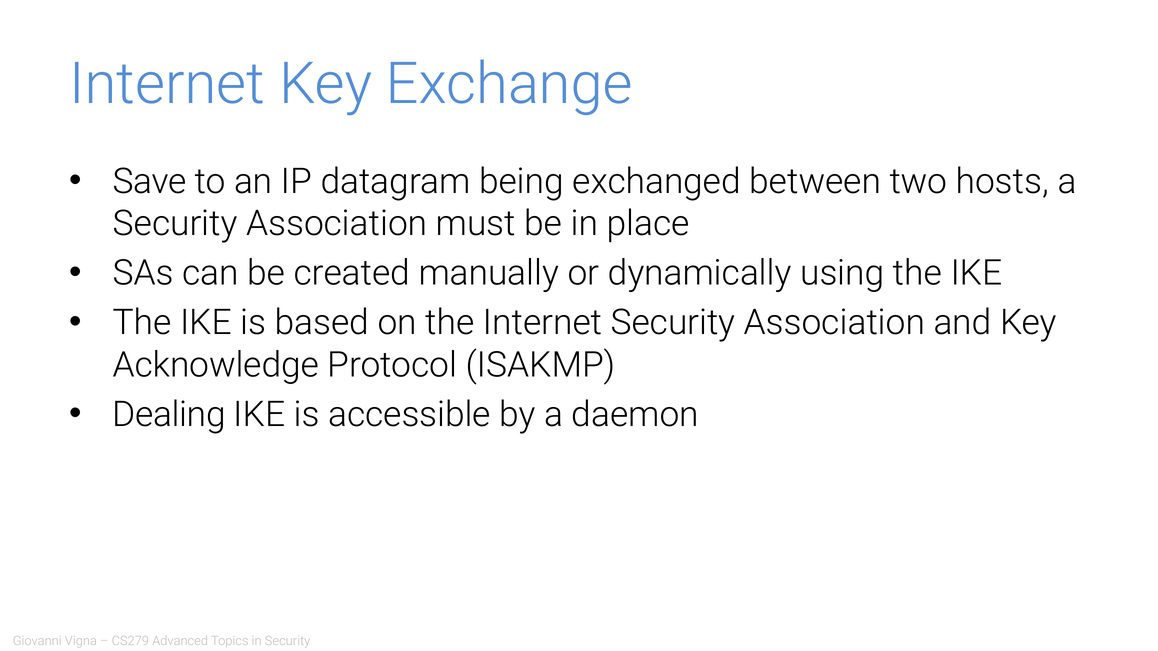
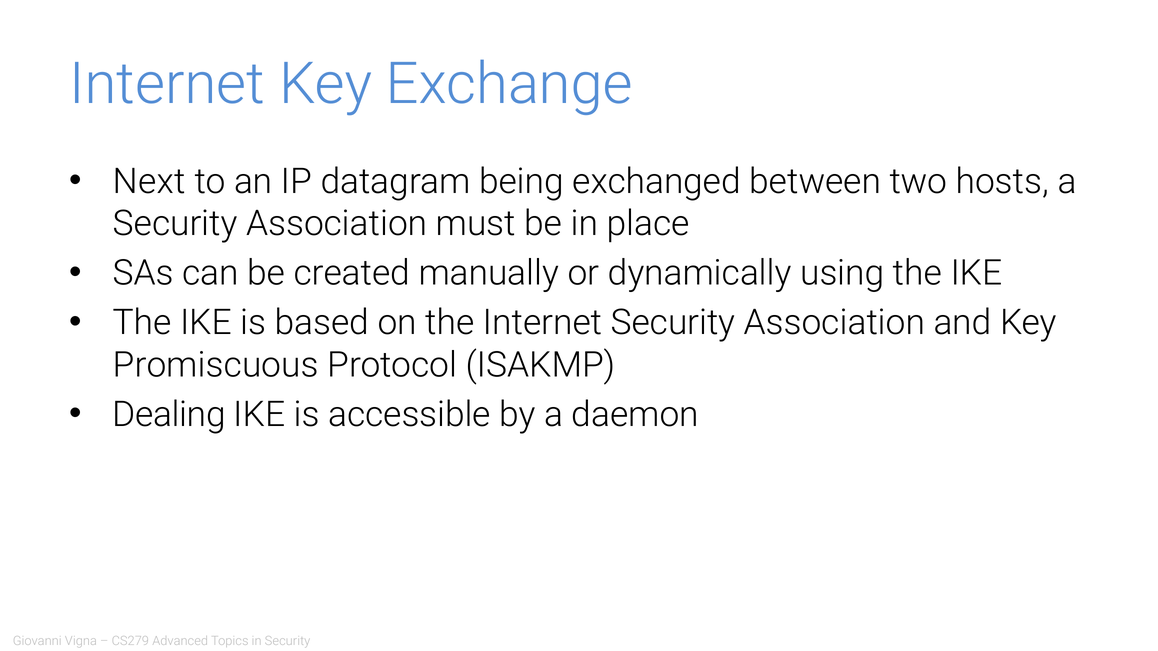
Save: Save -> Next
Acknowledge: Acknowledge -> Promiscuous
